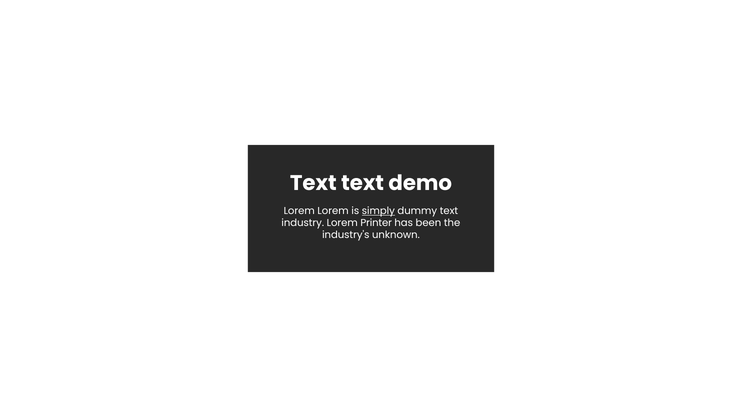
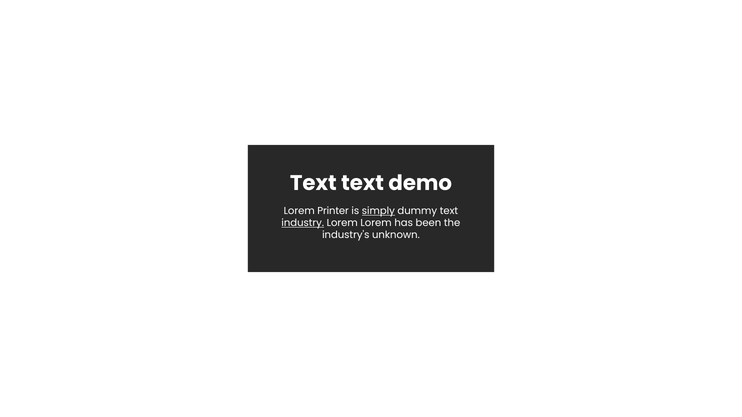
Lorem Lorem: Lorem -> Printer
industry underline: none -> present
Lorem Printer: Printer -> Lorem
